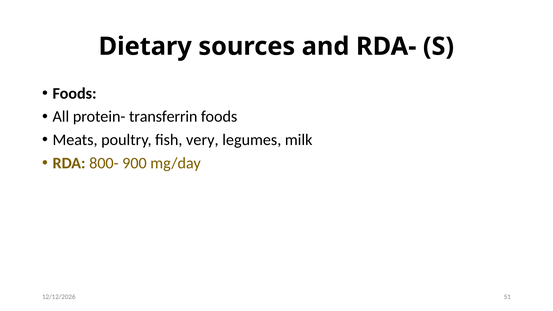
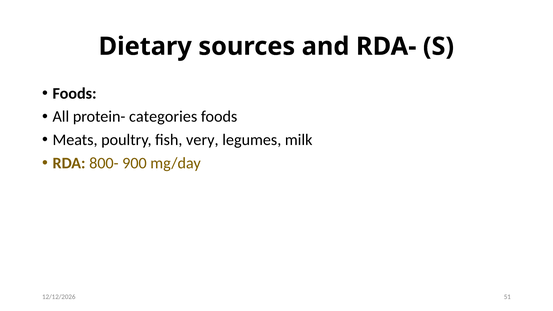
transferrin: transferrin -> categories
